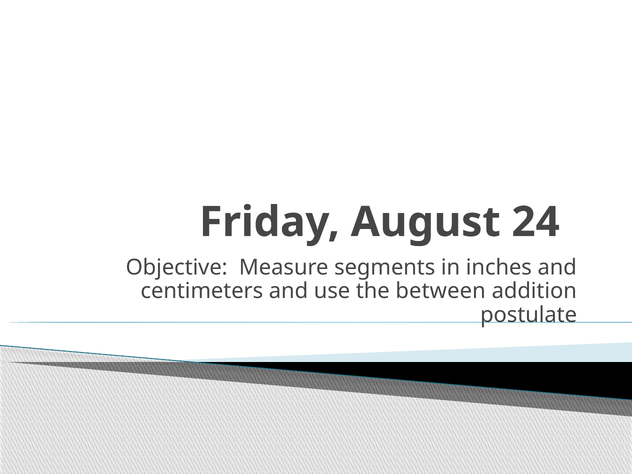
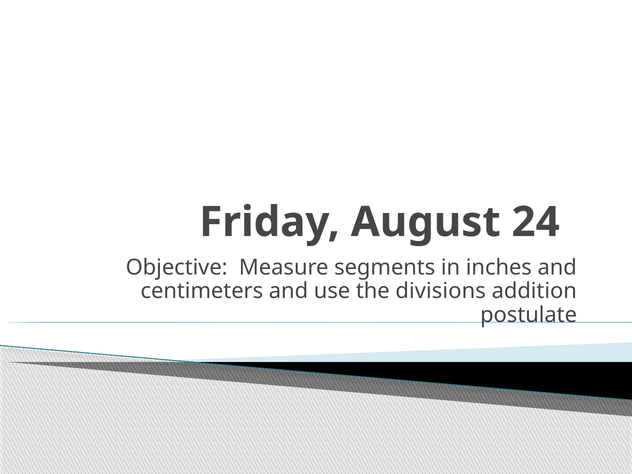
between: between -> divisions
